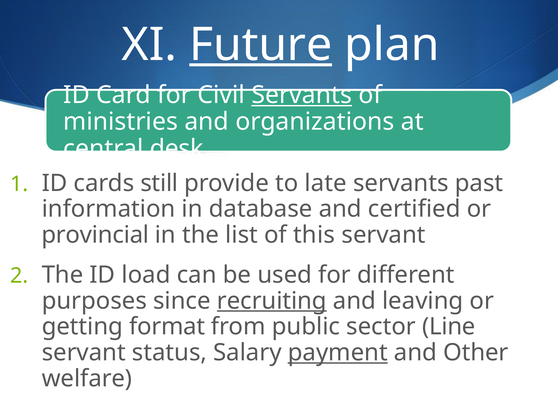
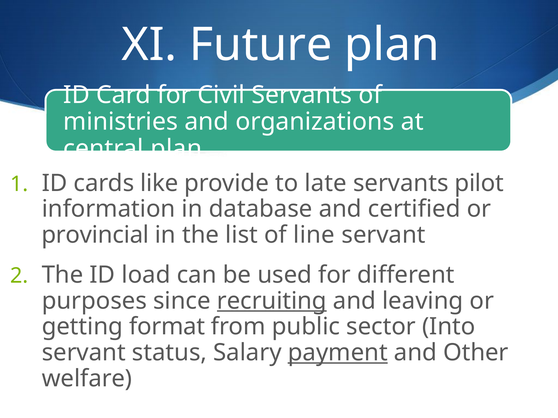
Future underline: present -> none
Servants at (302, 95) underline: present -> none
central desk: desk -> plan
still: still -> like
past: past -> pilot
this: this -> line
Line: Line -> Into
